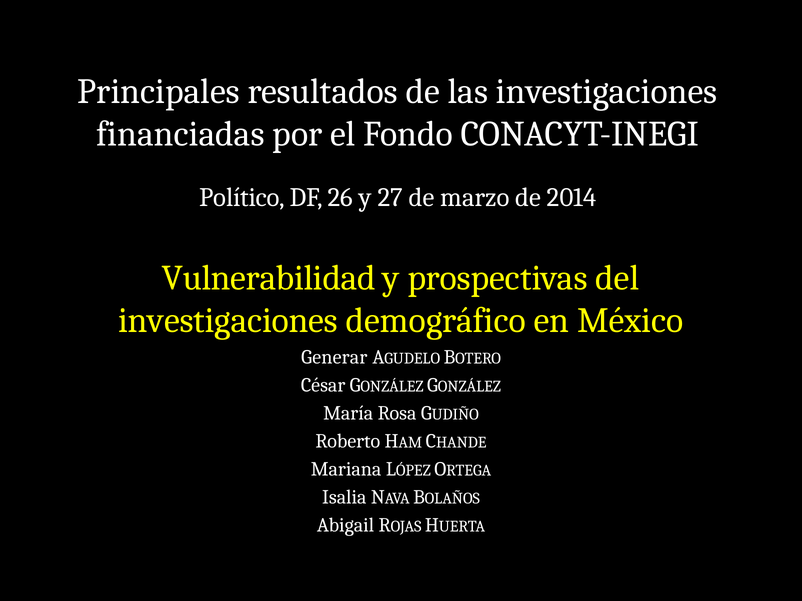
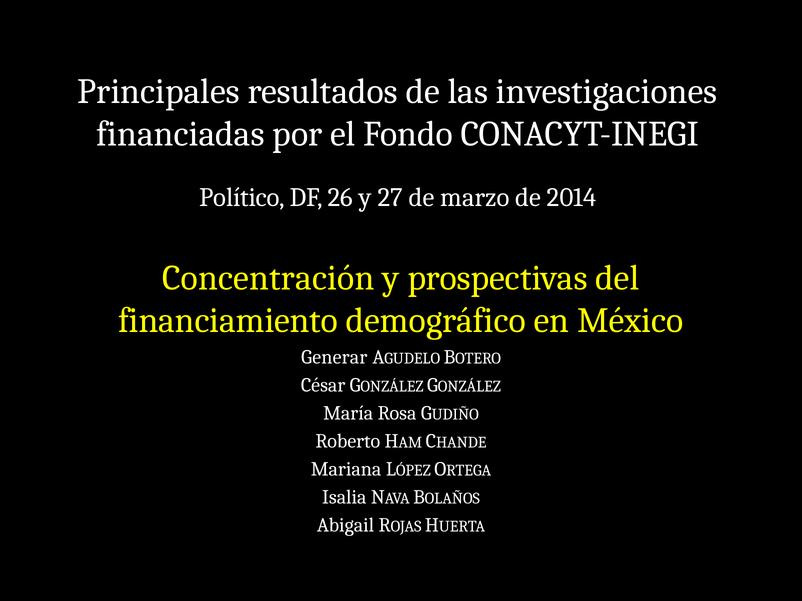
Vulnerabilidad: Vulnerabilidad -> Concentración
investigaciones at (228, 321): investigaciones -> financiamiento
